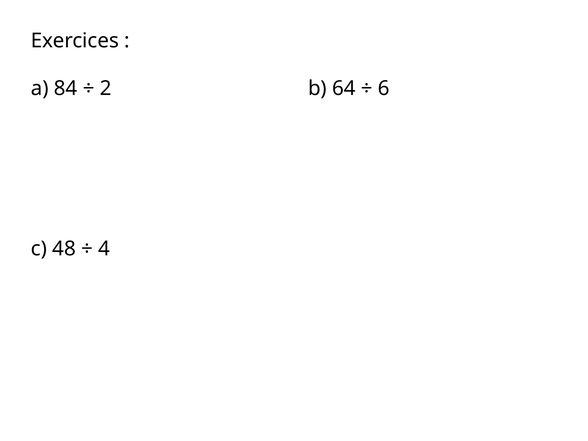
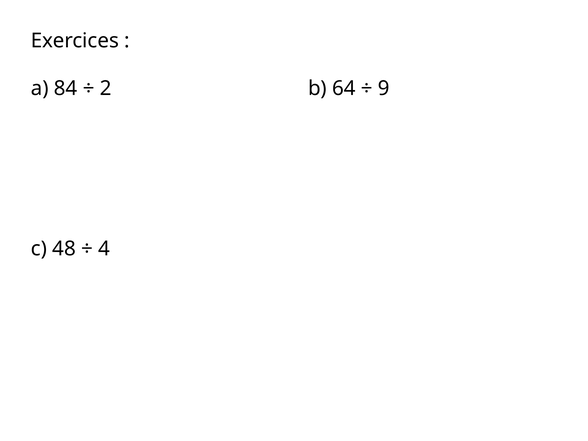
6: 6 -> 9
